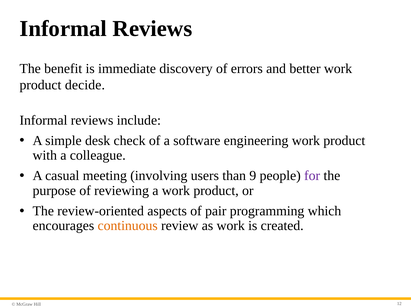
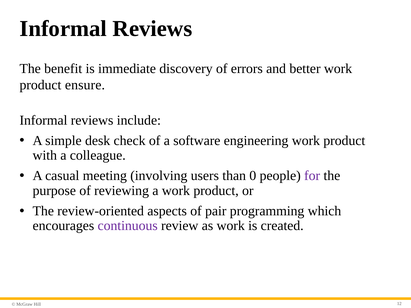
decide: decide -> ensure
9: 9 -> 0
continuous colour: orange -> purple
